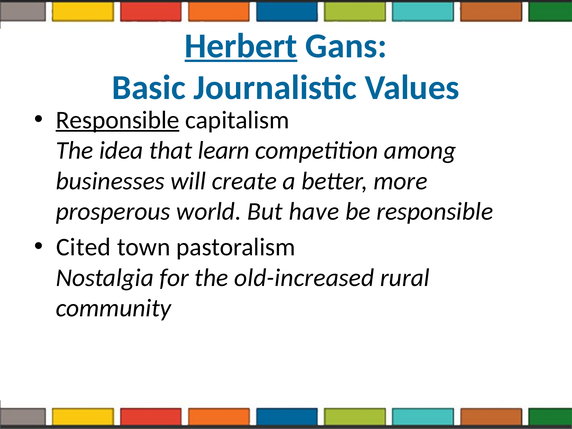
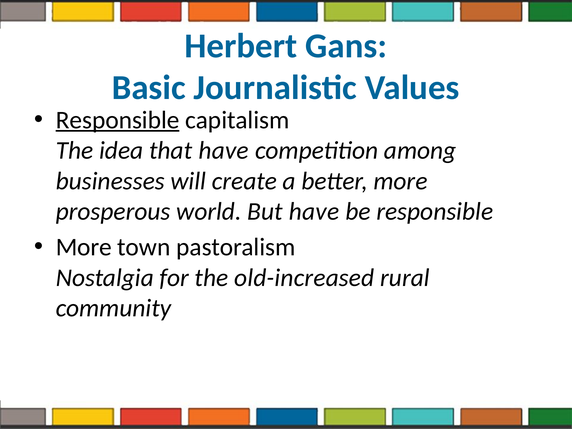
Herbert underline: present -> none
that learn: learn -> have
Cited at (84, 247): Cited -> More
